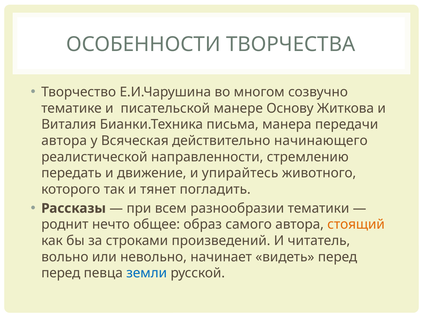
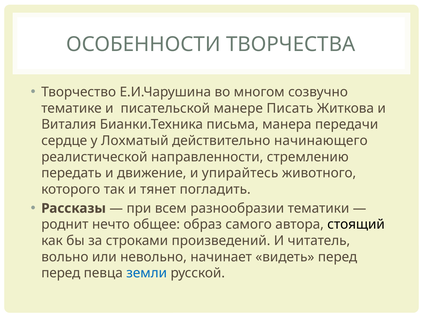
Основу: Основу -> Писать
автора at (64, 141): автора -> сердце
Всяческая: Всяческая -> Лохматый
стоящий colour: orange -> black
